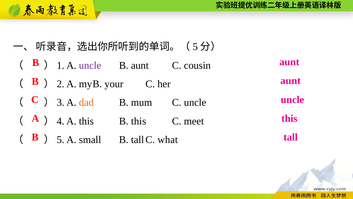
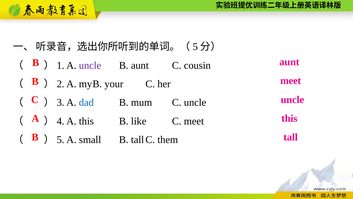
aunt at (291, 81): aunt -> meet
dad colour: orange -> blue
B this: this -> like
what: what -> them
